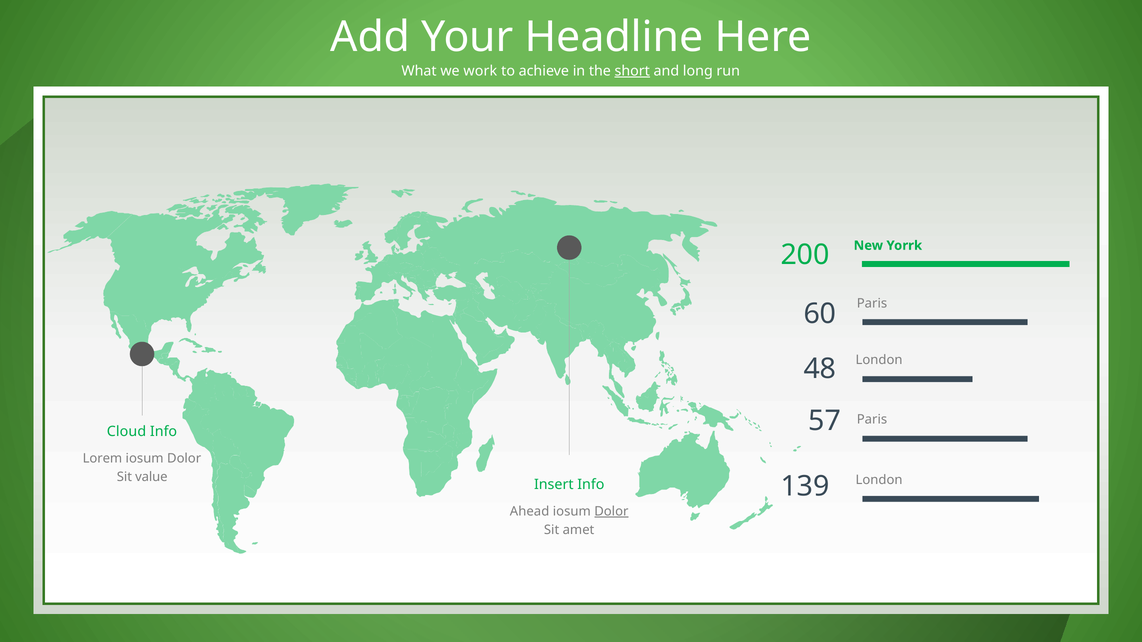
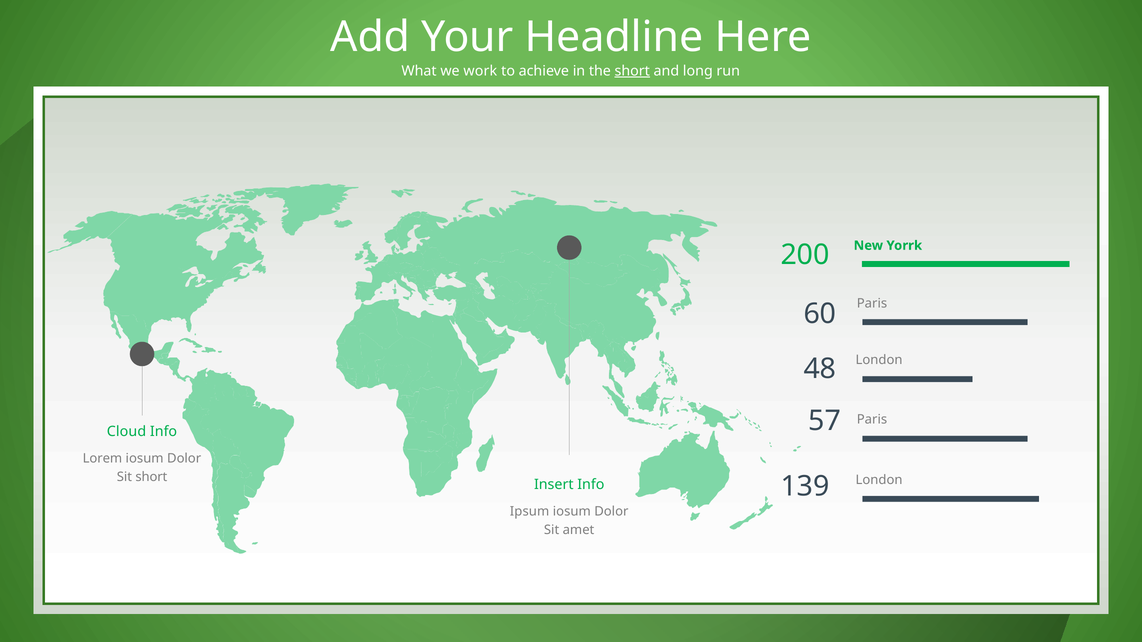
Sit value: value -> short
Ahead: Ahead -> Ipsum
Dolor at (611, 512) underline: present -> none
